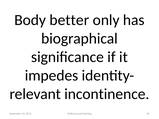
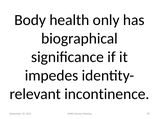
better: better -> health
